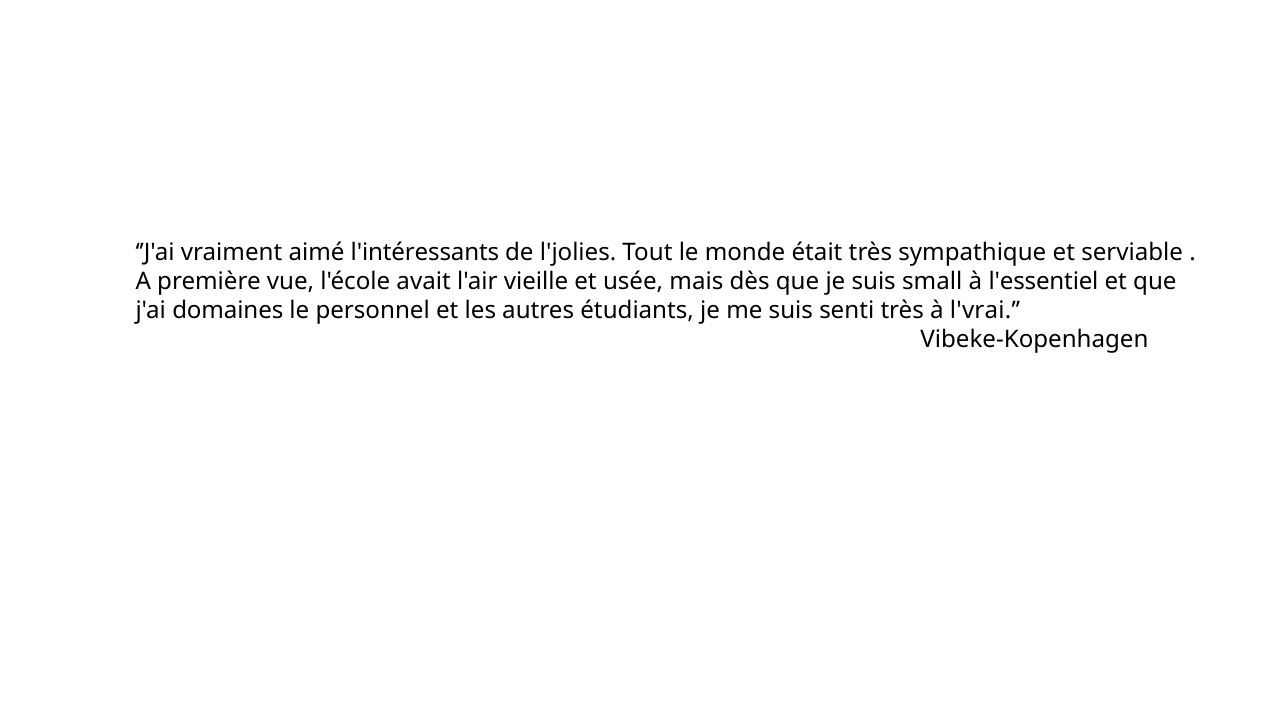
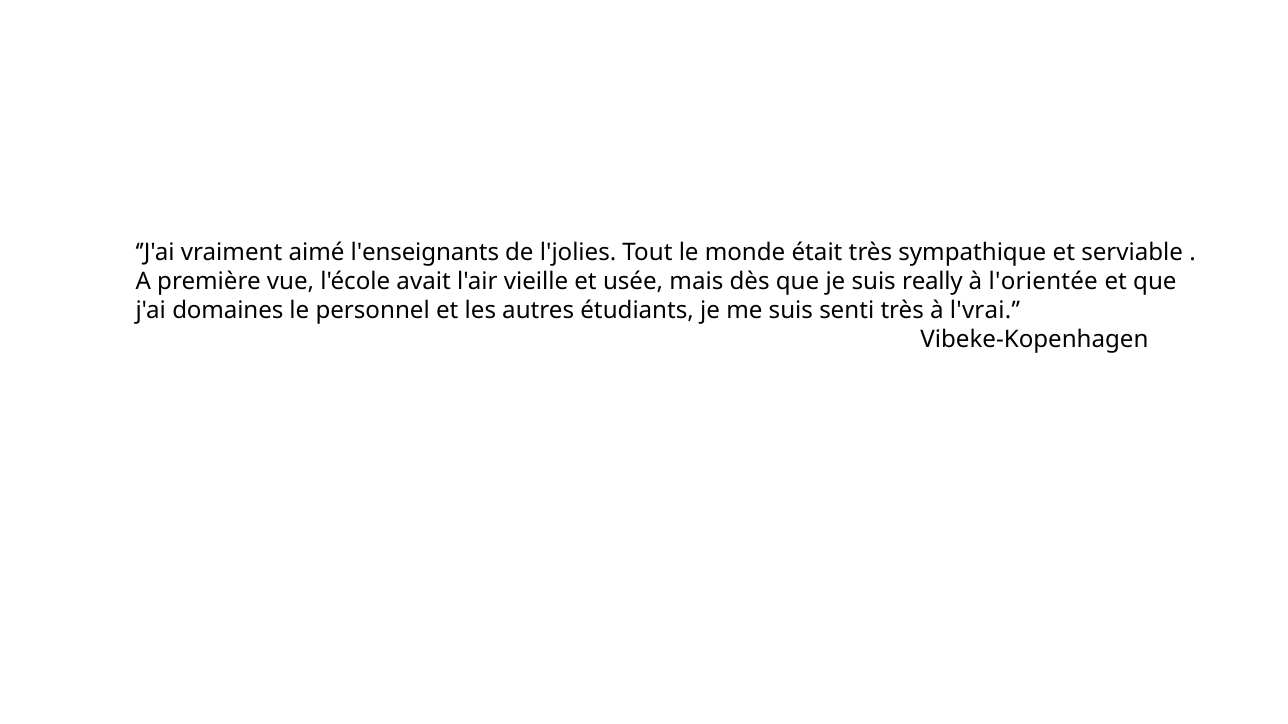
l'intéressants: l'intéressants -> l'enseignants
small: small -> really
l'essentiel: l'essentiel -> l'orientée
